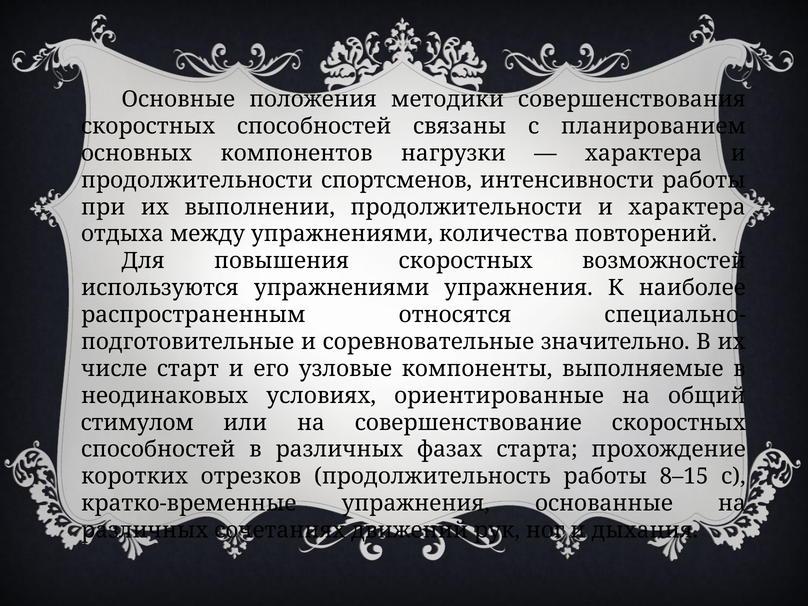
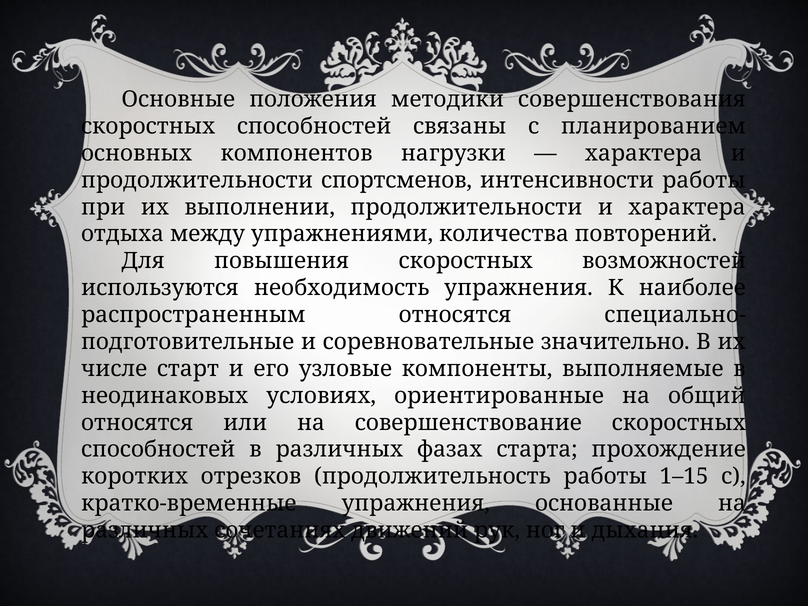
используются упражнениями: упражнениями -> необходимость
стимулом at (137, 423): стимулом -> относятся
8–15: 8–15 -> 1–15
